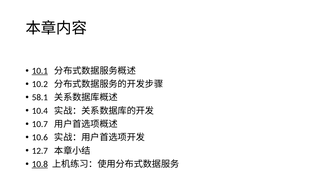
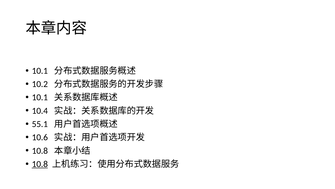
10.1 at (40, 71) underline: present -> none
58.1 at (40, 97): 58.1 -> 10.1
10.7: 10.7 -> 55.1
12.7 at (40, 150): 12.7 -> 10.8
